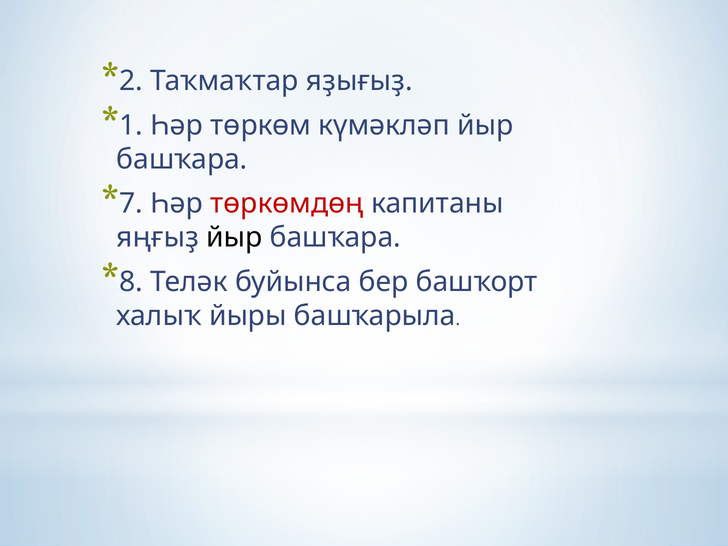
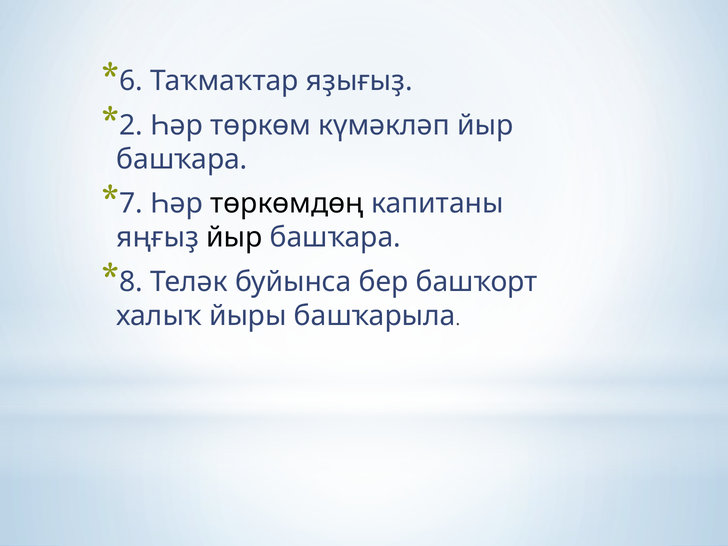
2: 2 -> 6
1: 1 -> 2
төркөмдөң colour: red -> black
